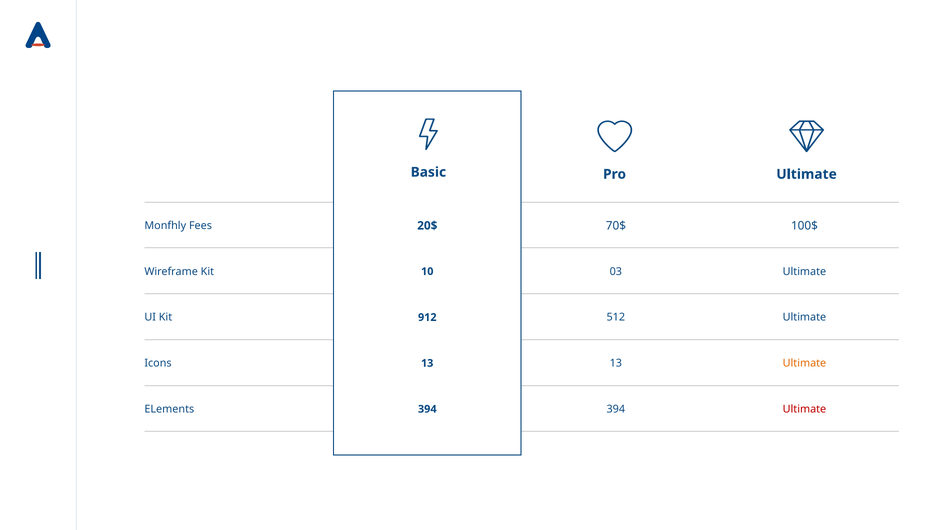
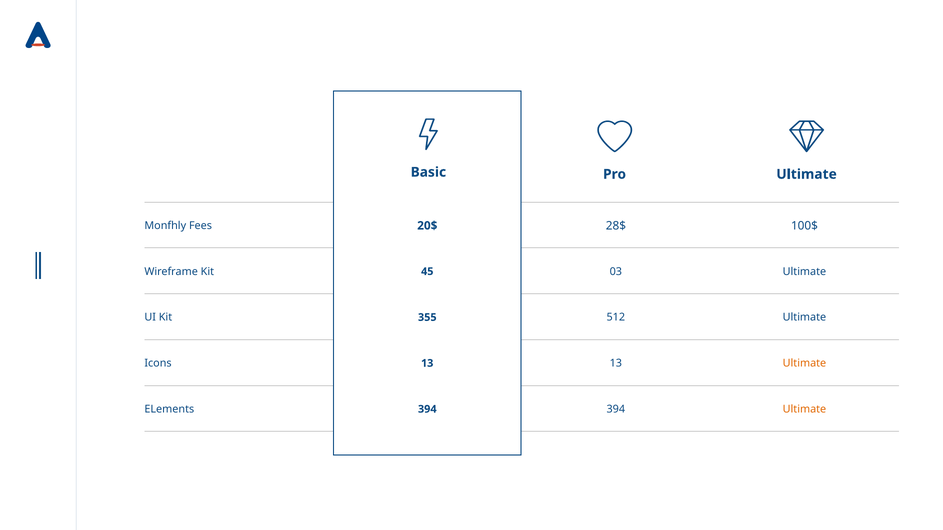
70$: 70$ -> 28$
10: 10 -> 45
912: 912 -> 355
Ultimate at (804, 409) colour: red -> orange
